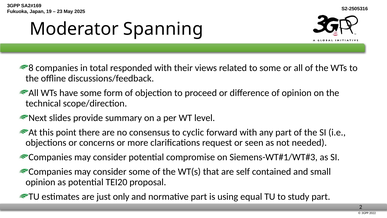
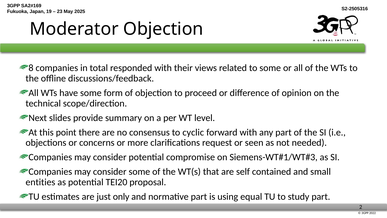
Moderator Spanning: Spanning -> Objection
opinion at (40, 182): opinion -> entities
